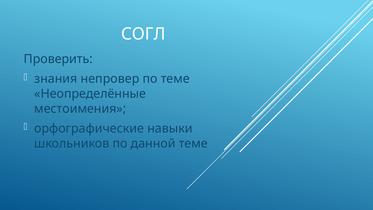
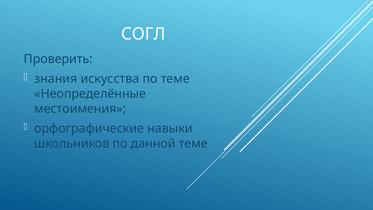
непровер: непровер -> искусства
